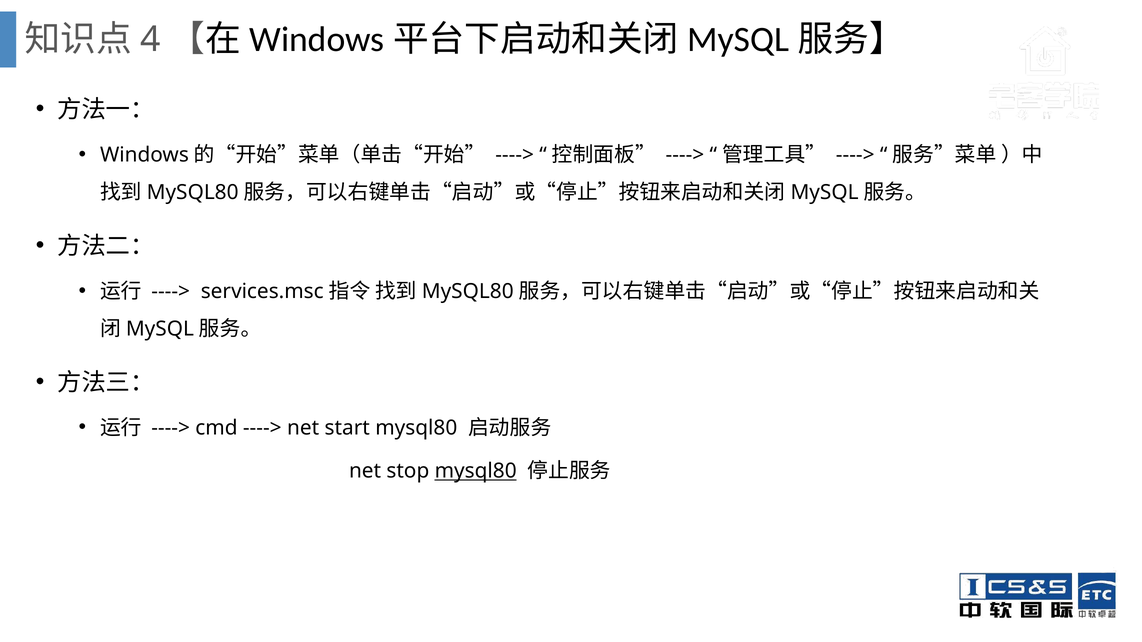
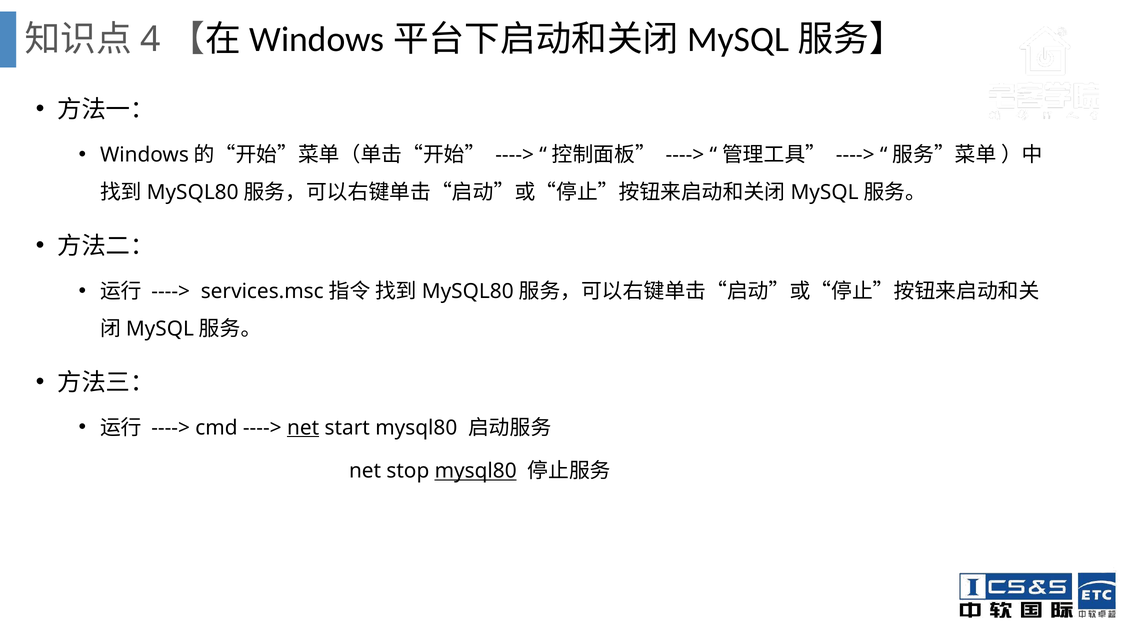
net at (303, 428) underline: none -> present
